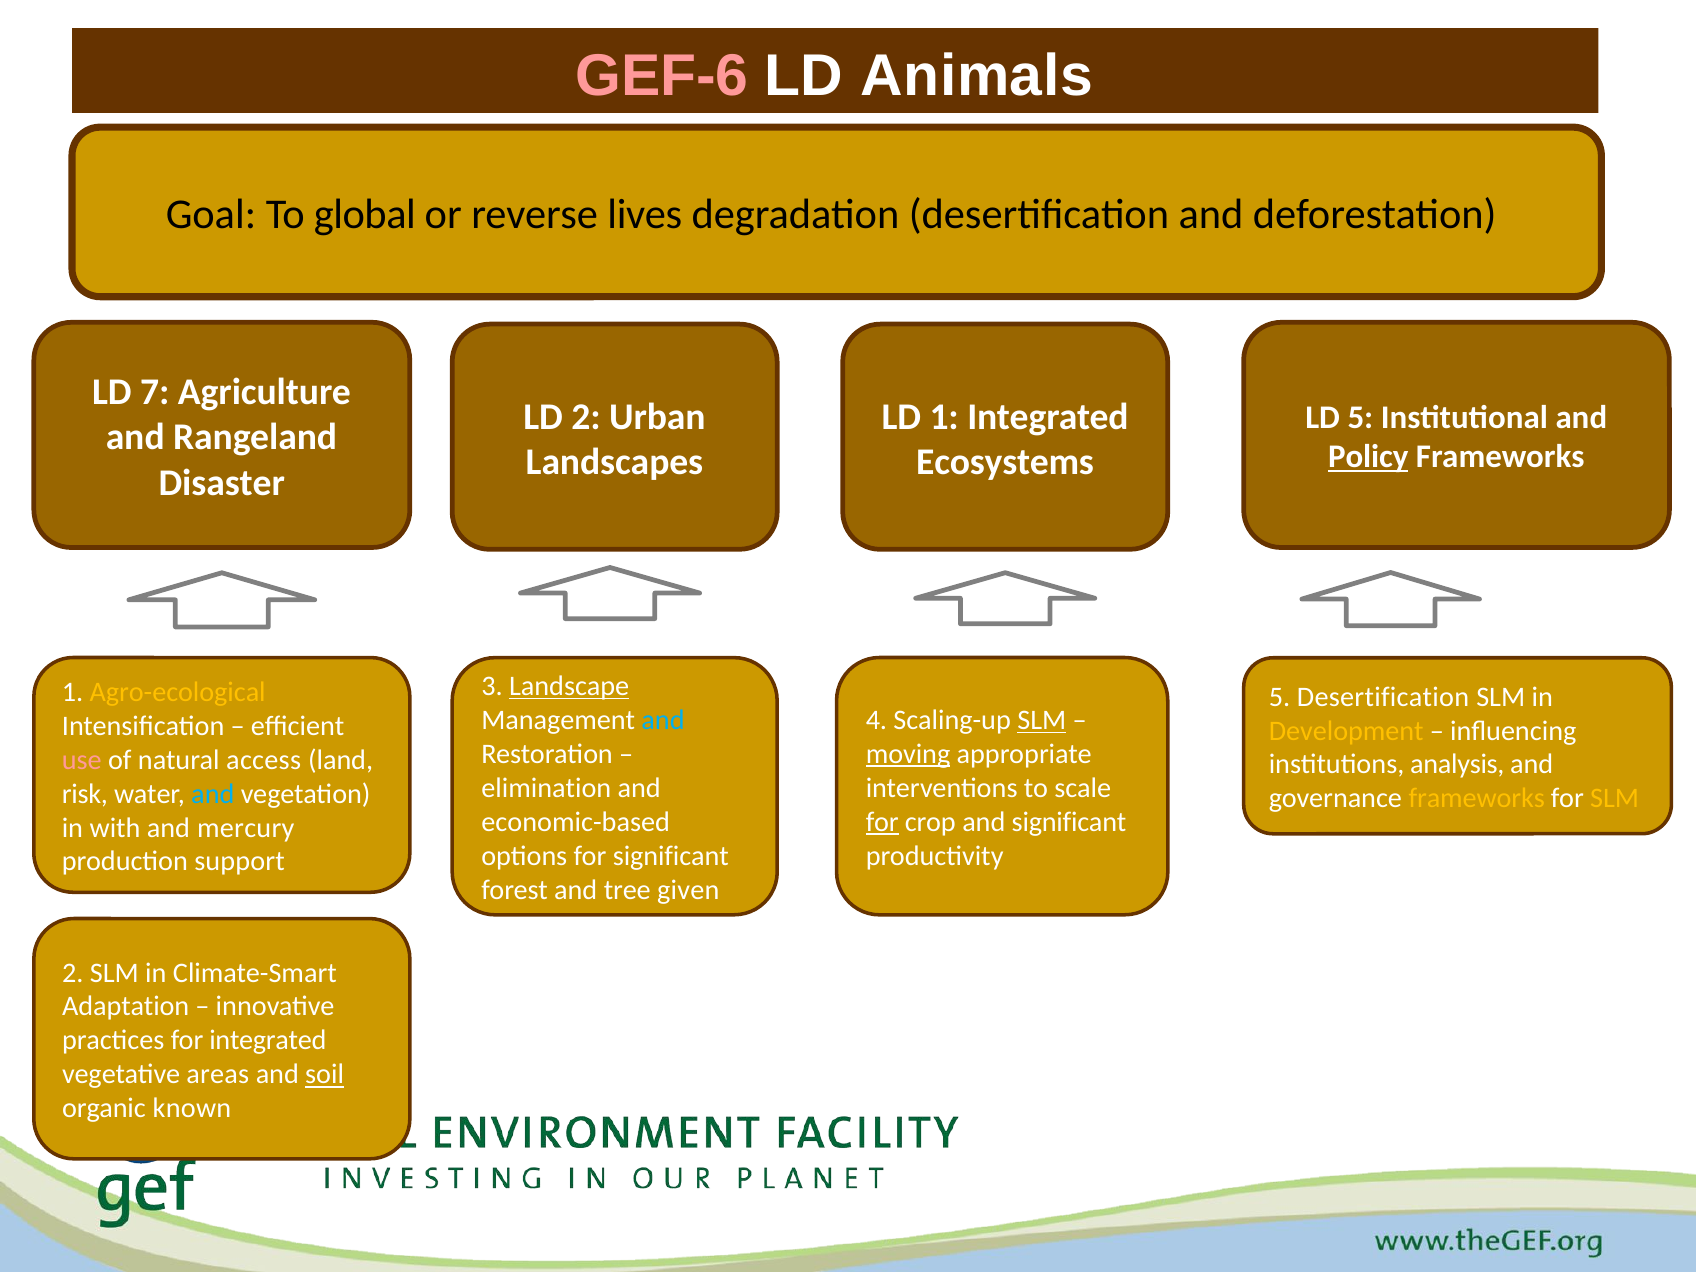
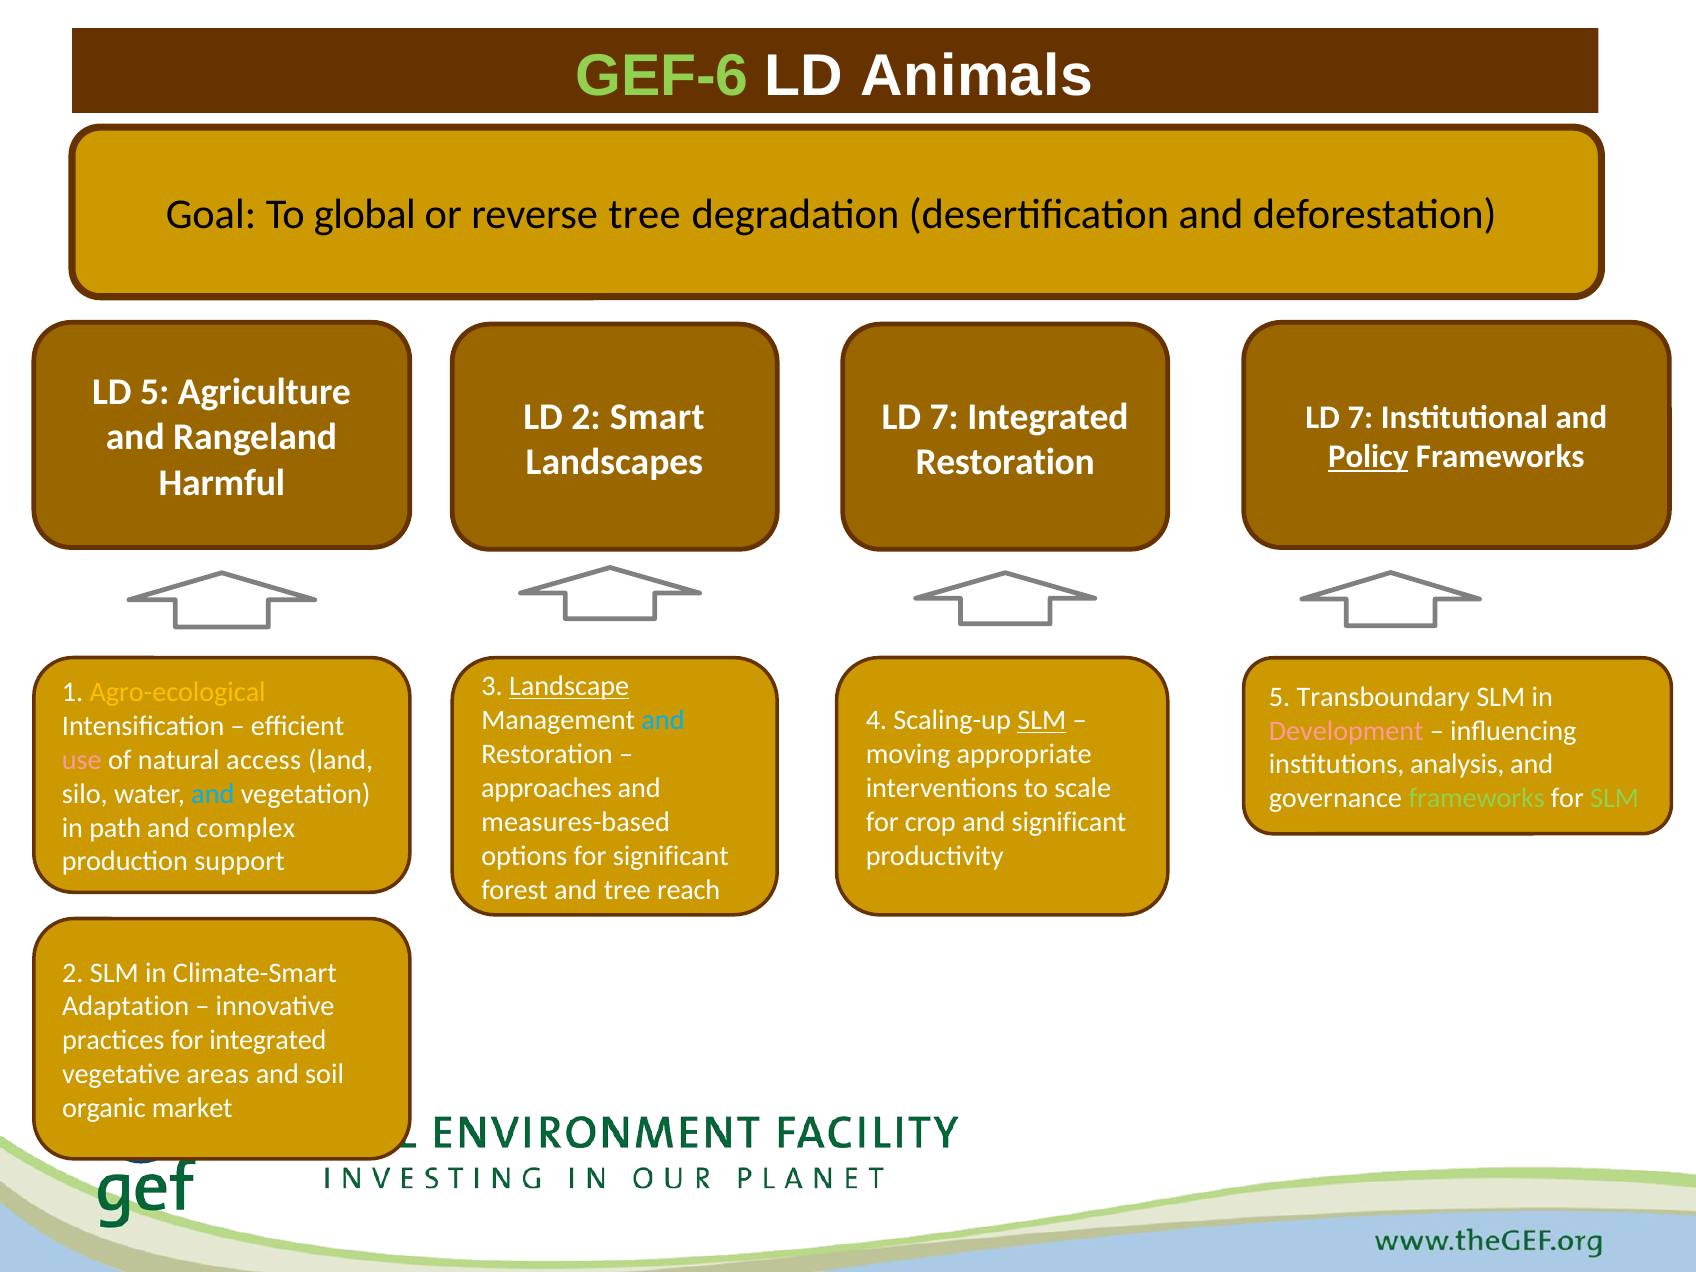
GEF-6 colour: pink -> light green
reverse lives: lives -> tree
LD 7: 7 -> 5
Urban: Urban -> Smart
1 at (944, 417): 1 -> 7
5 at (1360, 417): 5 -> 7
Ecosystems at (1005, 462): Ecosystems -> Restoration
Disaster: Disaster -> Harmful
5 Desertification: Desertification -> Transboundary
Development colour: yellow -> pink
moving underline: present -> none
elimination: elimination -> approaches
risk: risk -> silo
frameworks at (1477, 799) colour: yellow -> light green
SLM at (1615, 799) colour: yellow -> light green
for at (882, 822) underline: present -> none
economic-based: economic-based -> measures-based
with: with -> path
mercury: mercury -> complex
given: given -> reach
soil underline: present -> none
known: known -> market
